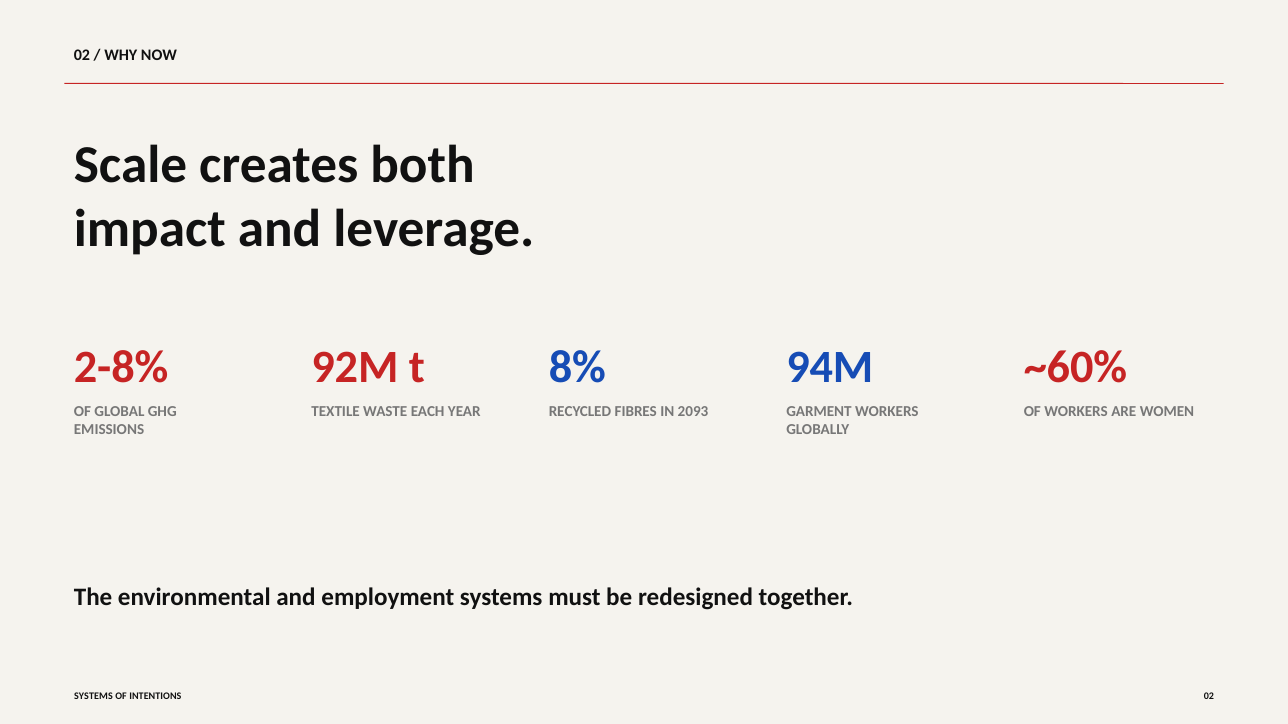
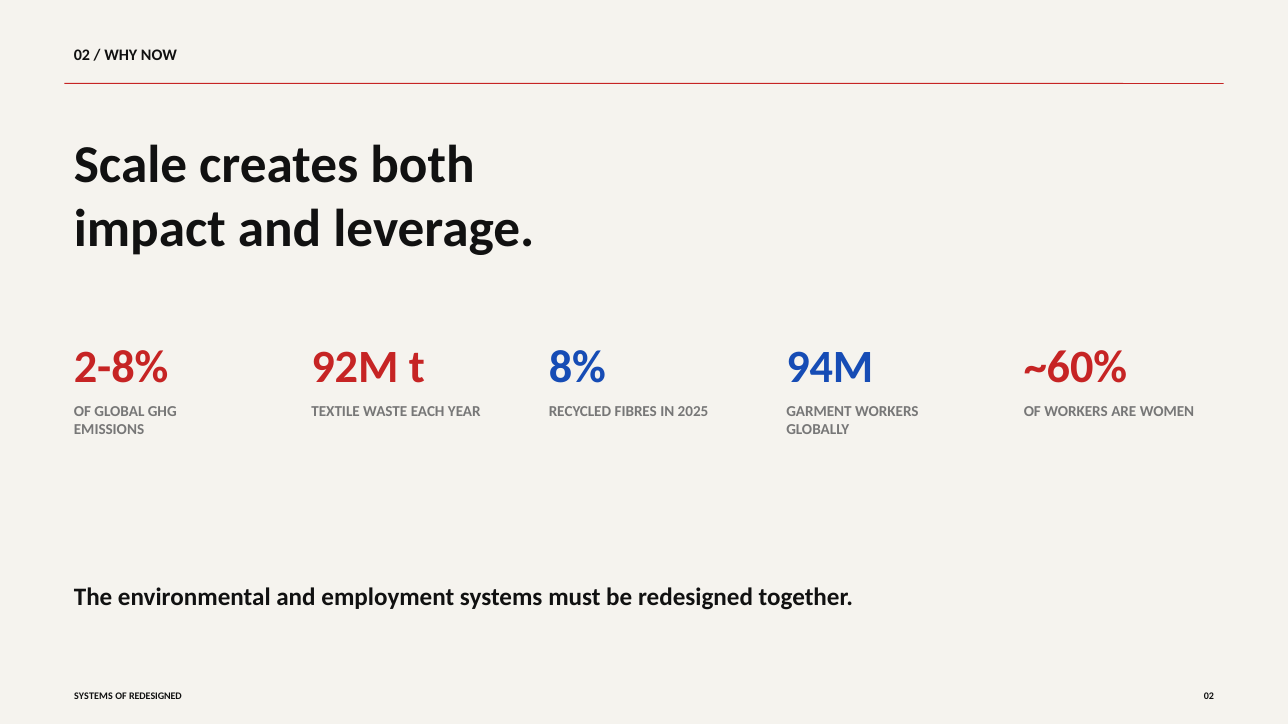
2093: 2093 -> 2025
OF INTENTIONS: INTENTIONS -> REDESIGNED
